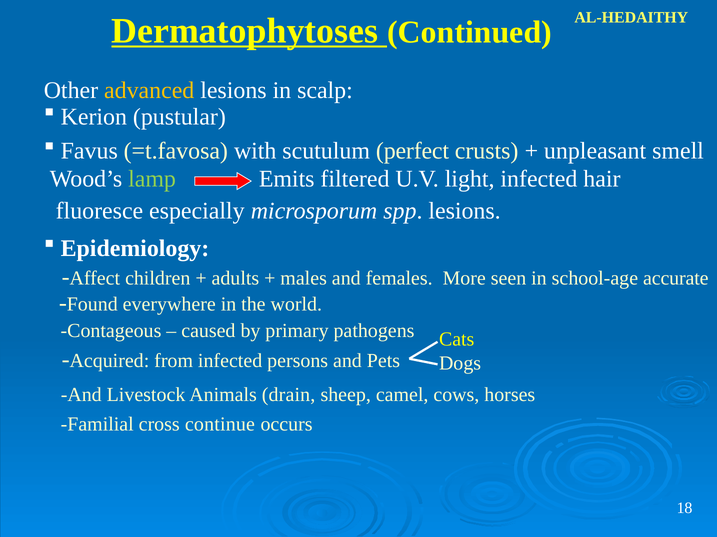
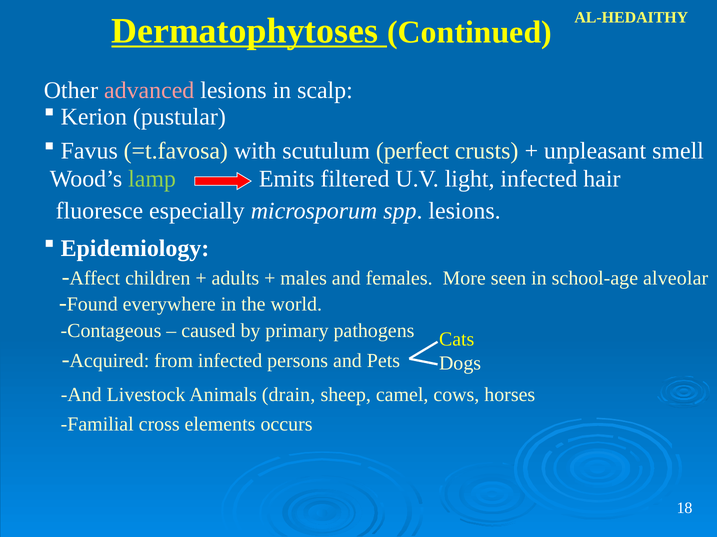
advanced colour: yellow -> pink
accurate: accurate -> alveolar
continue: continue -> elements
